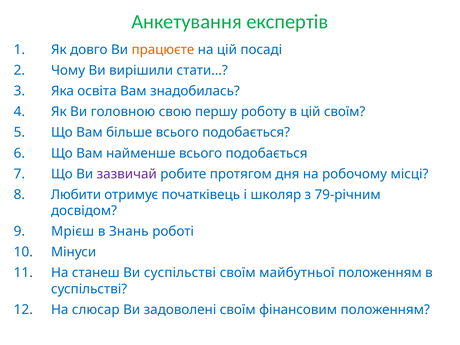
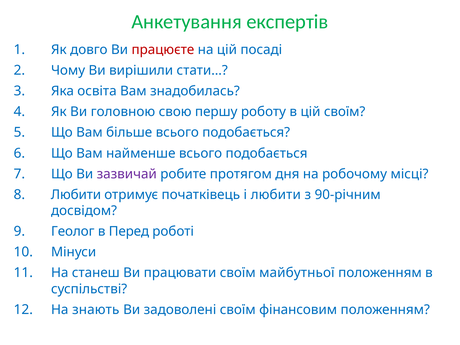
працюєте colour: orange -> red
і школяр: школяр -> любити
79-річним: 79-річним -> 90-річним
Мрієш: Мрієш -> Геолог
Знань: Знань -> Перед
Ви суспільстві: суспільстві -> працювати
слюсар: слюсар -> знають
